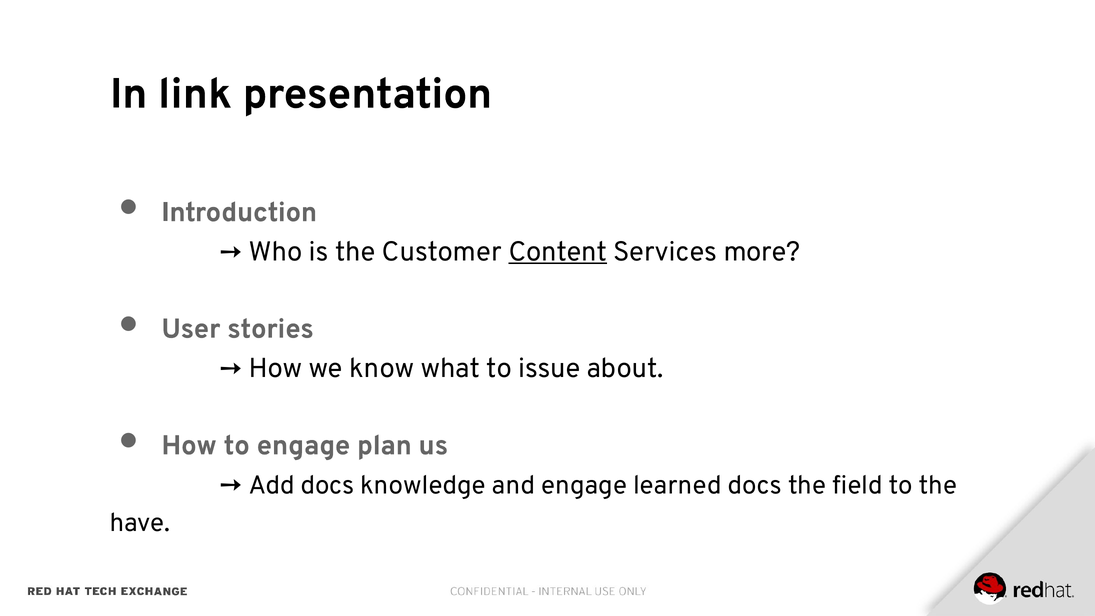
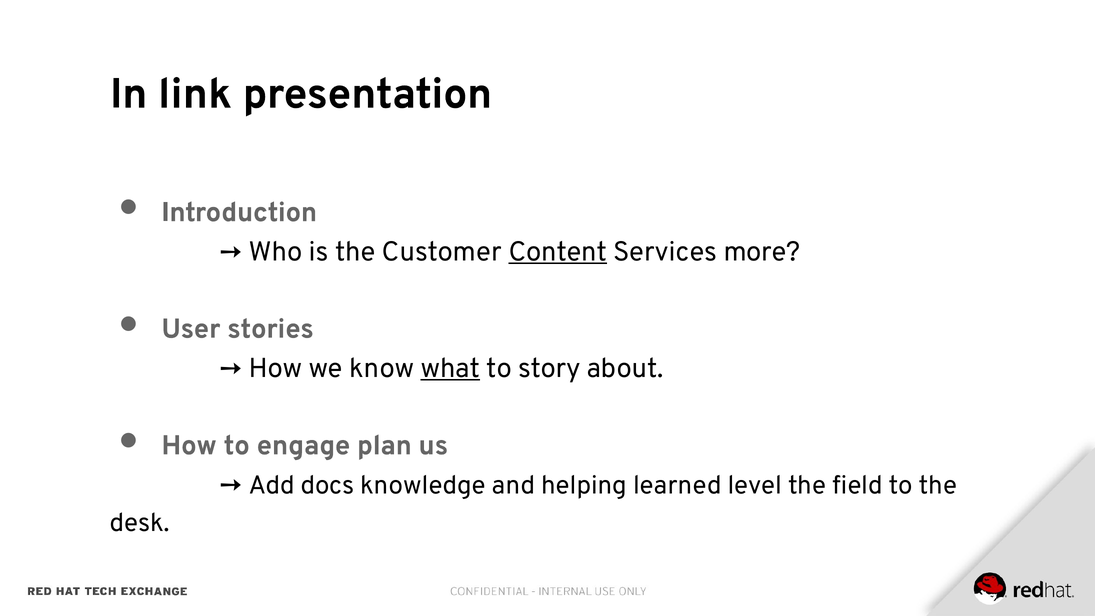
what underline: none -> present
issue: issue -> story
and engage: engage -> helping
learned docs: docs -> level
have: have -> desk
